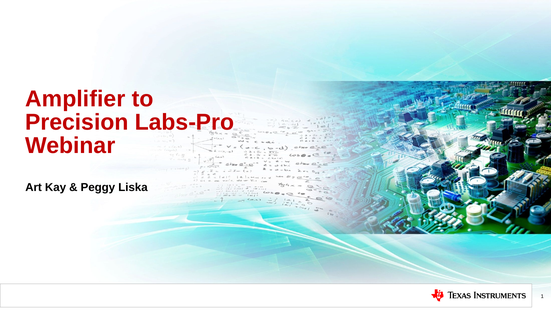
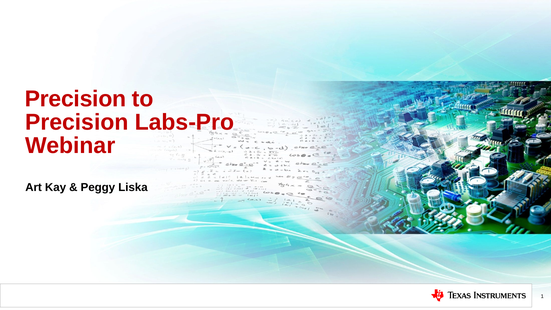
Amplifier at (75, 99): Amplifier -> Precision
